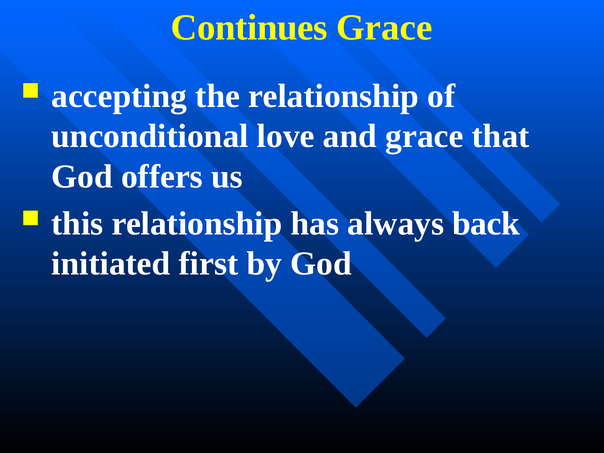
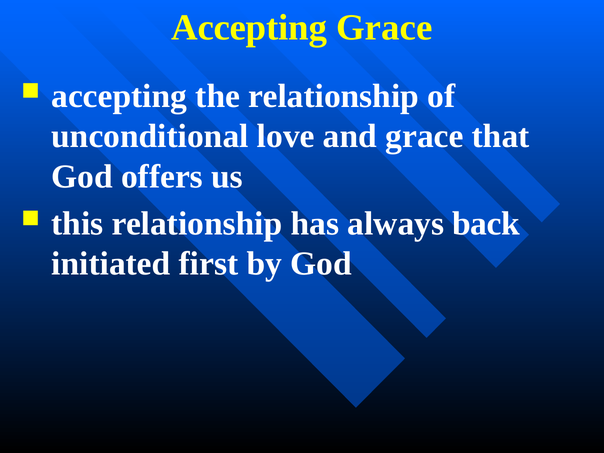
Continues at (249, 28): Continues -> Accepting
